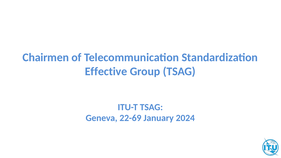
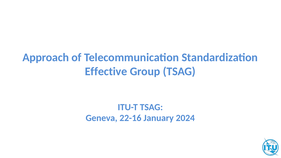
Chairmen: Chairmen -> Approach
22-69: 22-69 -> 22-16
